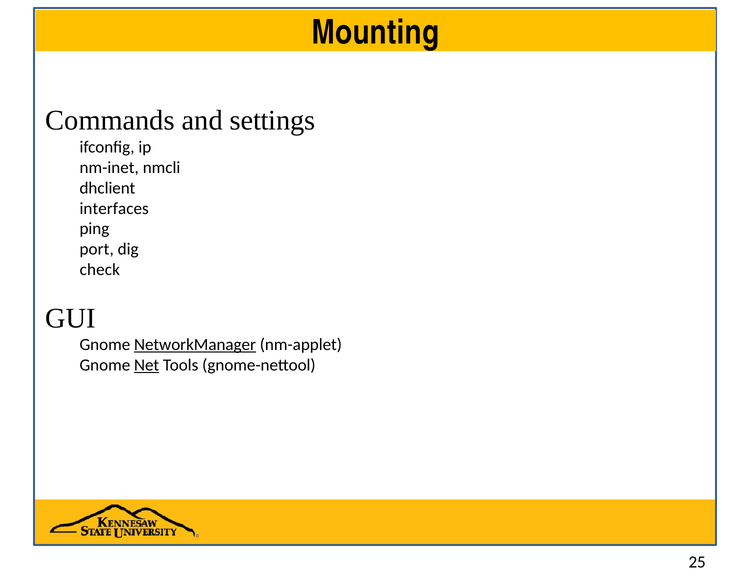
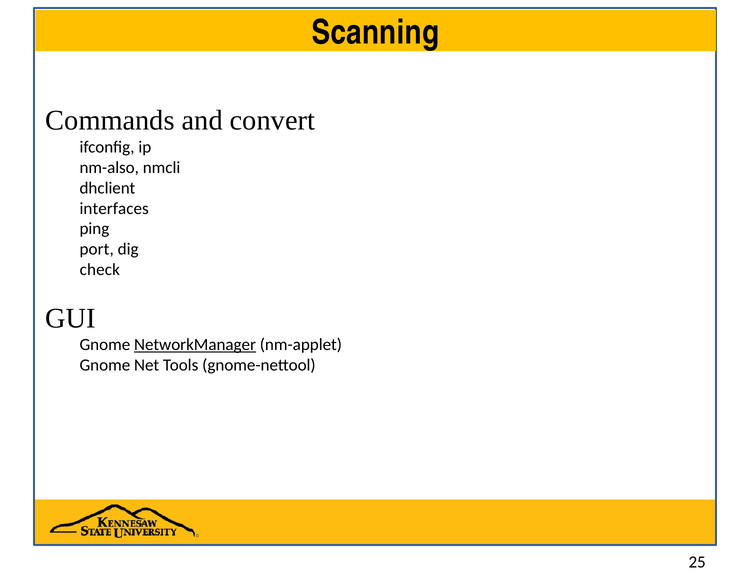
Mounting: Mounting -> Scanning
settings: settings -> convert
nm-inet: nm-inet -> nm-also
Net underline: present -> none
